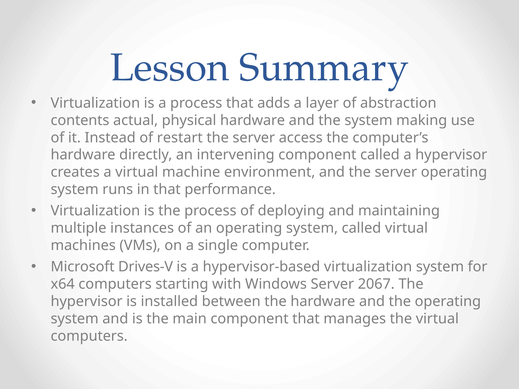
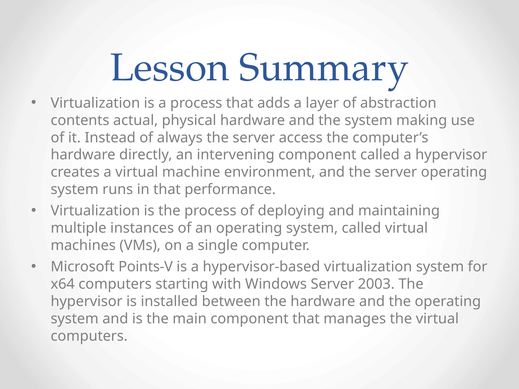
restart: restart -> always
Drives-V: Drives-V -> Points-V
2067: 2067 -> 2003
